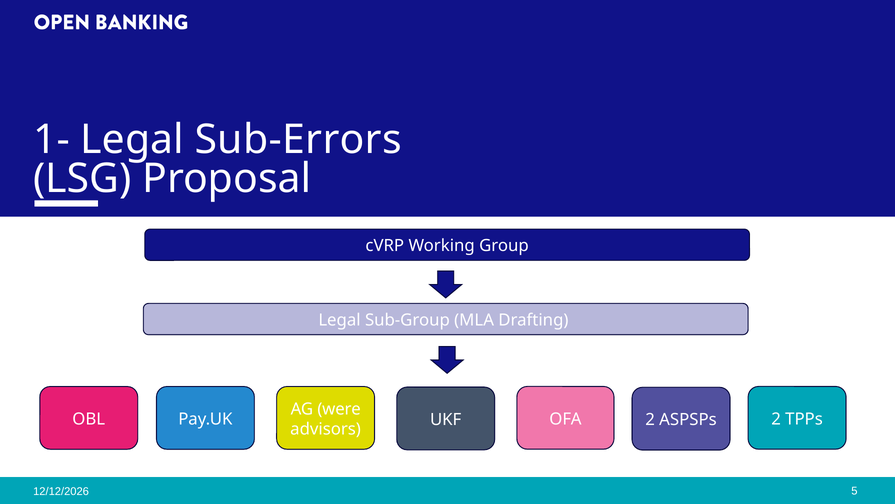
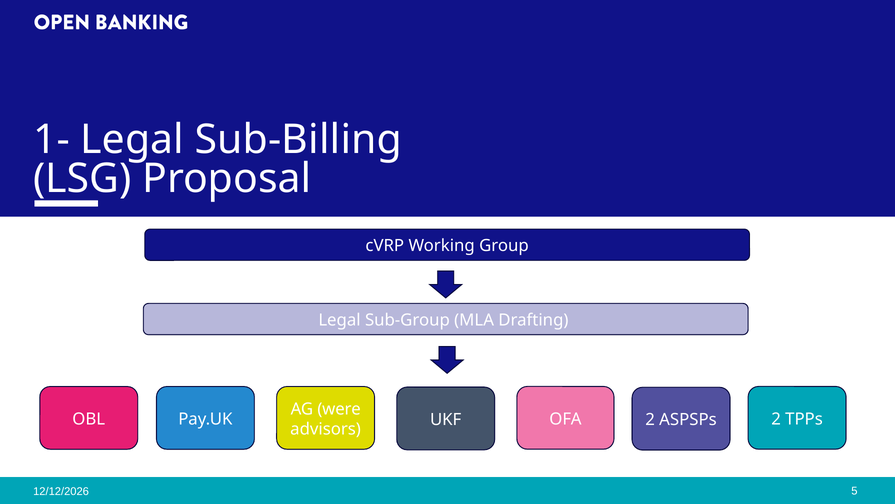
Sub-Errors: Sub-Errors -> Sub-Billing
